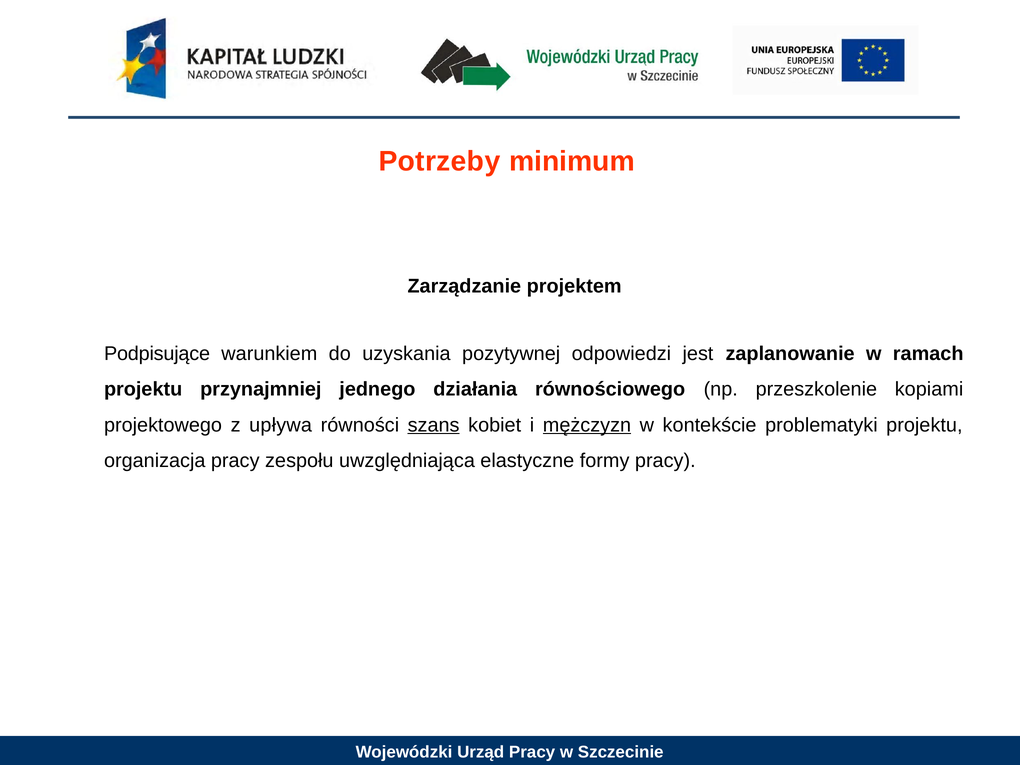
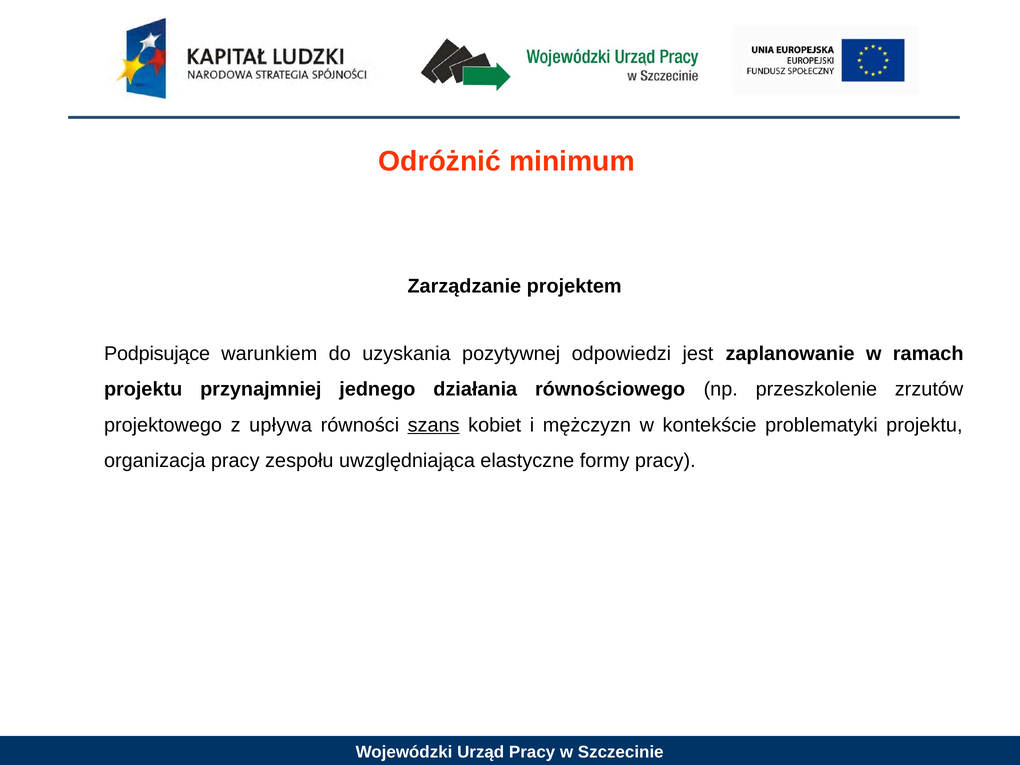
Potrzeby: Potrzeby -> Odróżnić
kopiami: kopiami -> zrzutów
mężczyzn underline: present -> none
